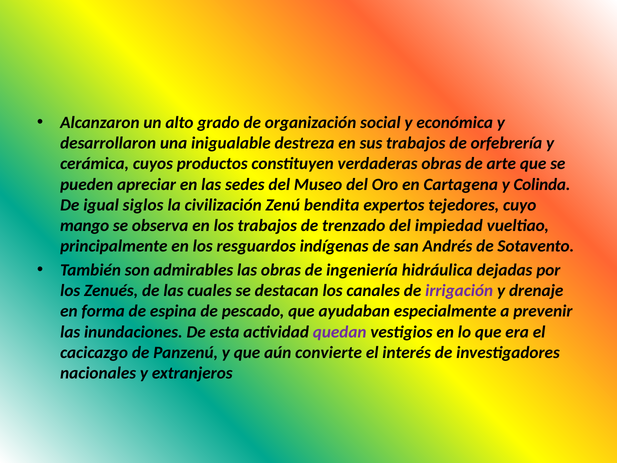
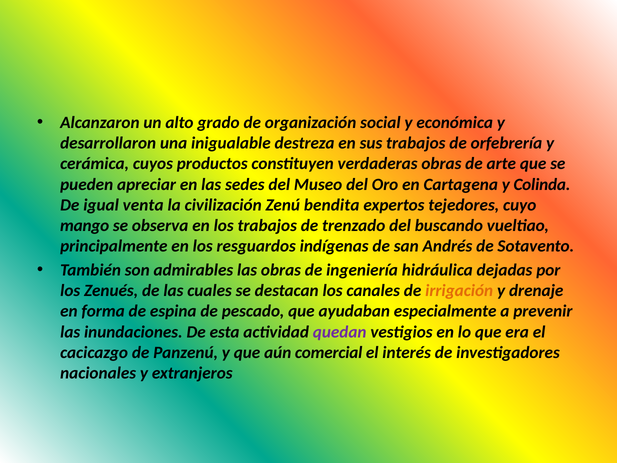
siglos: siglos -> venta
impiedad: impiedad -> buscando
irrigación colour: purple -> orange
convierte: convierte -> comercial
